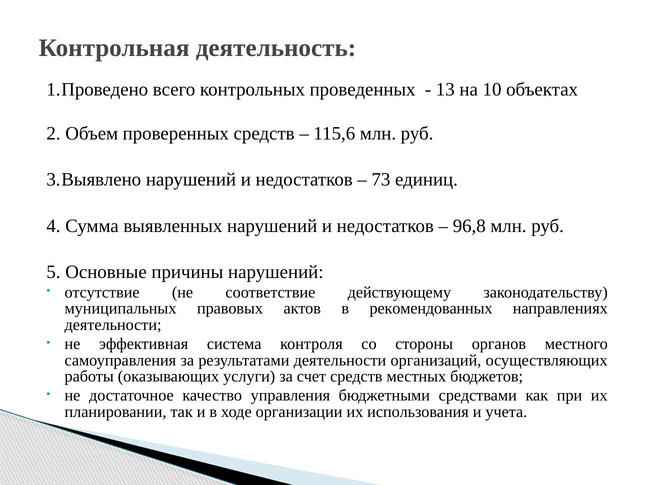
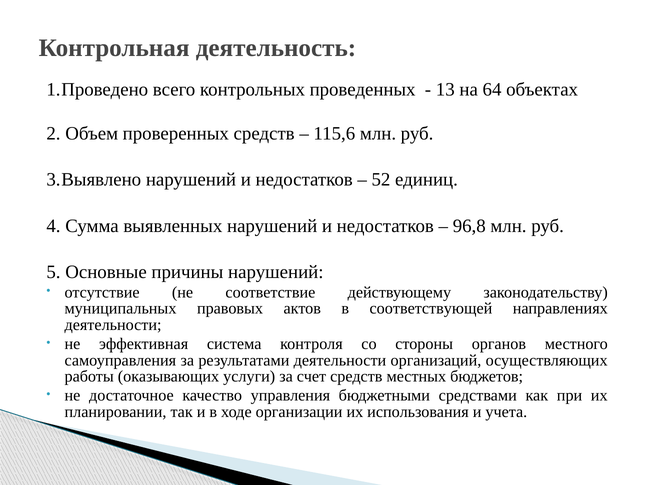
10: 10 -> 64
73: 73 -> 52
рекомендованных: рекомендованных -> соответствующей
